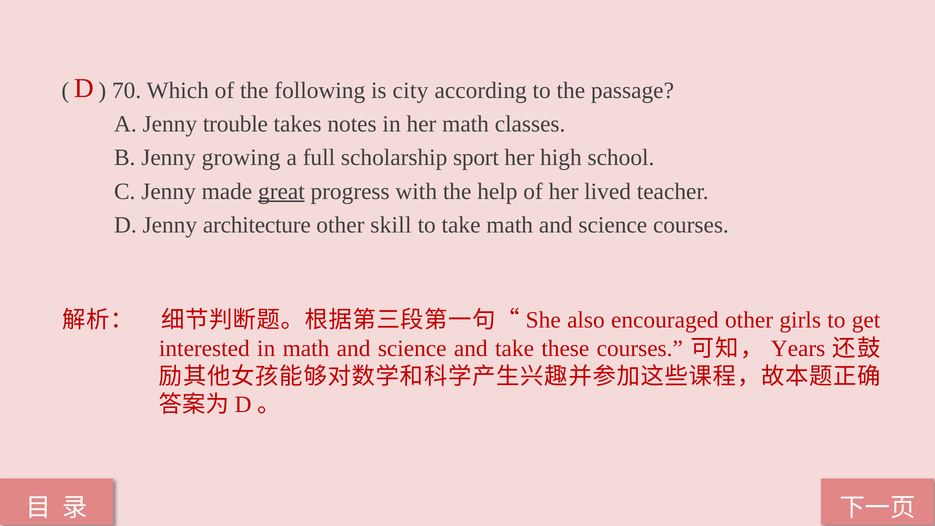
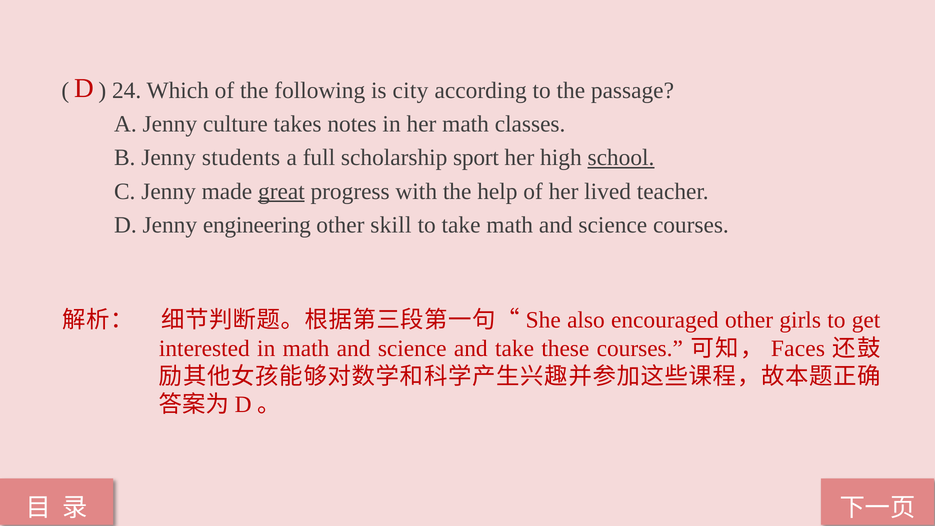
70: 70 -> 24
trouble: trouble -> culture
growing: growing -> students
school underline: none -> present
architecture: architecture -> engineering
Years: Years -> Faces
